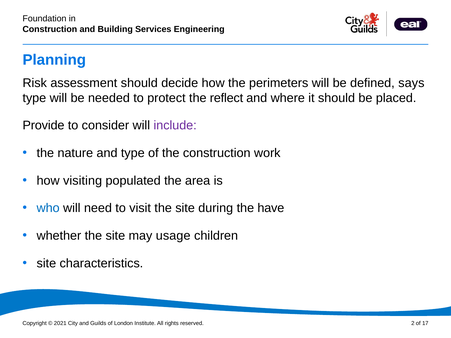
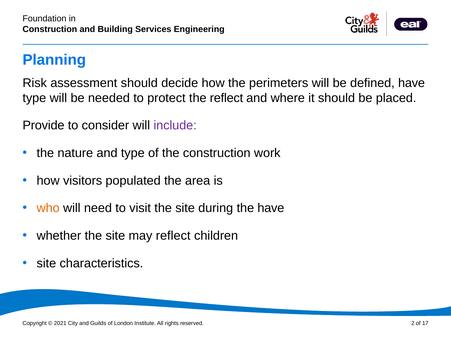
defined says: says -> have
visiting: visiting -> visitors
who colour: blue -> orange
may usage: usage -> reflect
